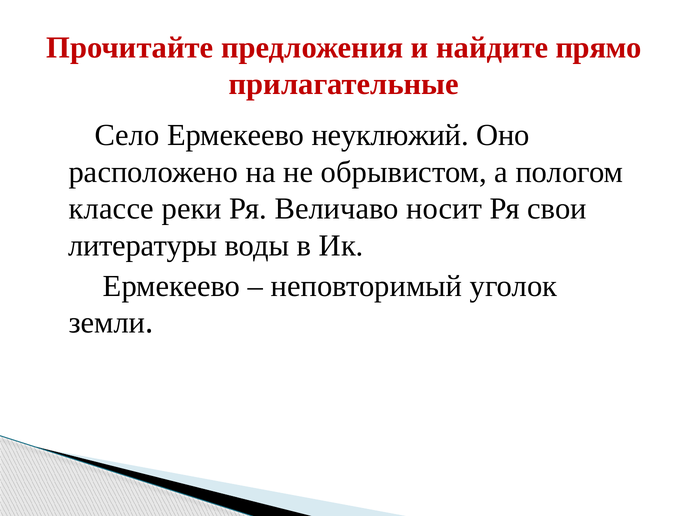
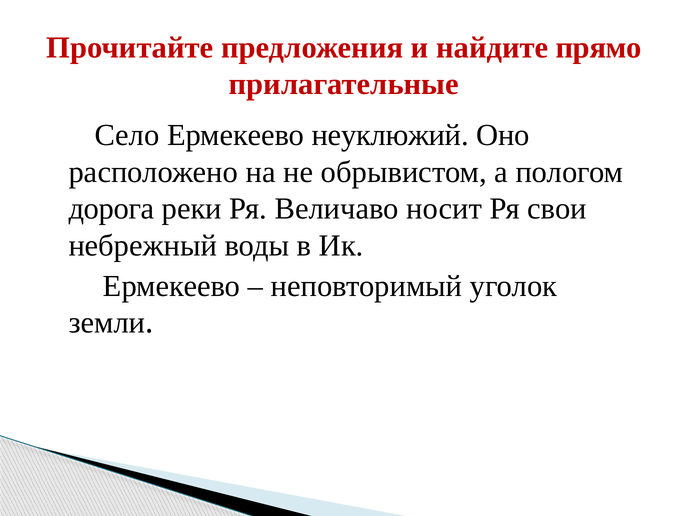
классе: классе -> дорога
литературы: литературы -> небрежный
